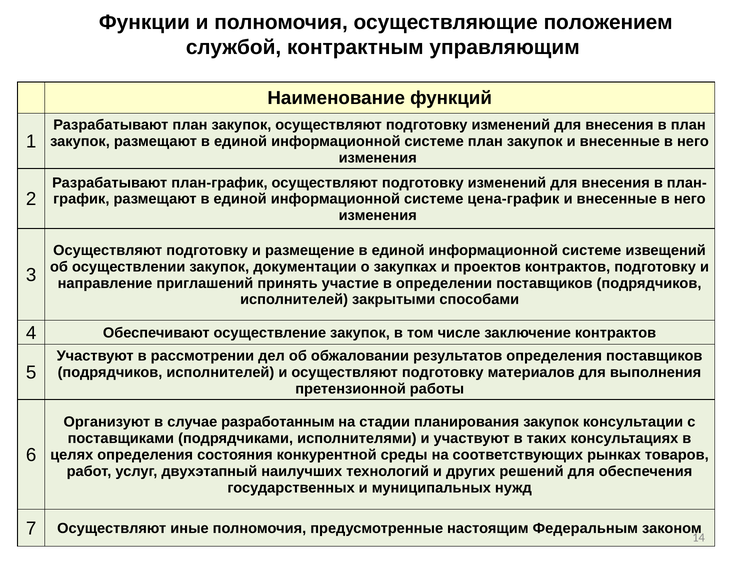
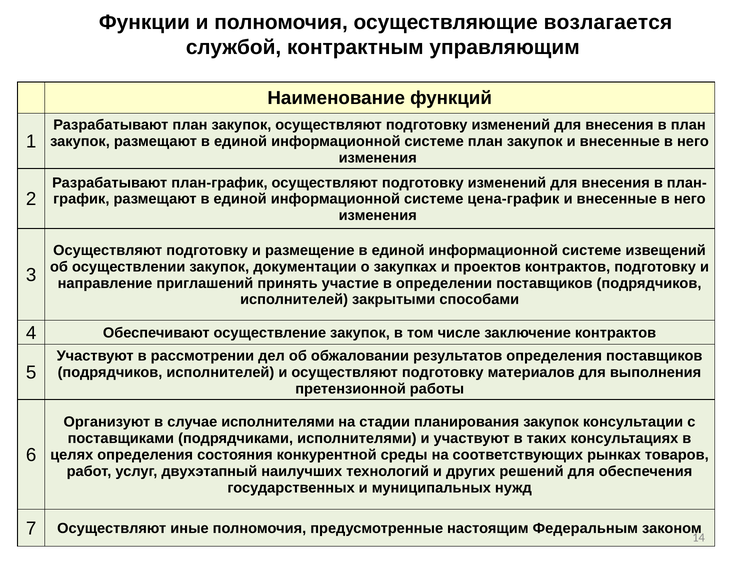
положением: положением -> возлагается
случае разработанным: разработанным -> исполнителями
